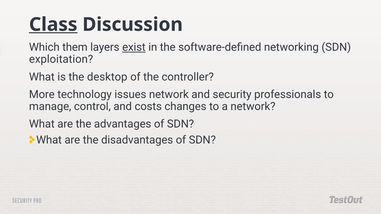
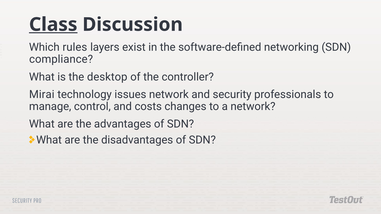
them: them -> rules
exist underline: present -> none
exploitation: exploitation -> compliance
More: More -> Mirai
